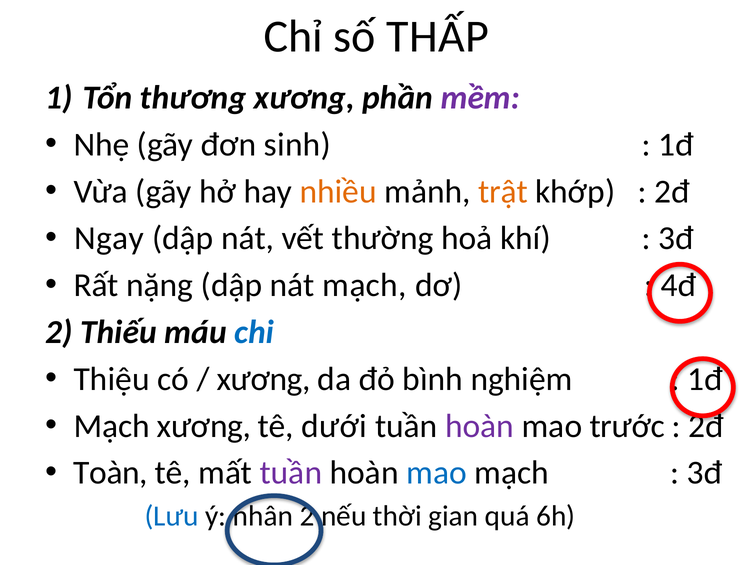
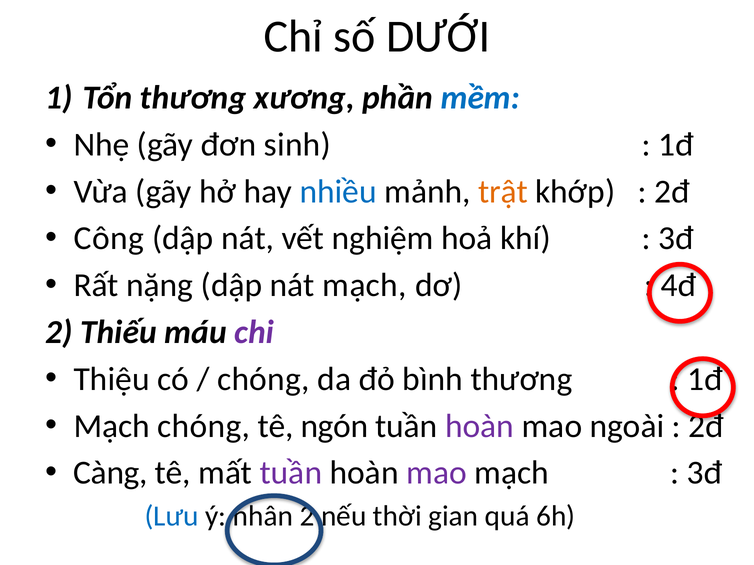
THẤP: THẤP -> DƯỚI
mềm colour: purple -> blue
nhiều colour: orange -> blue
Ngay: Ngay -> Công
thường: thường -> nghiệm
chi colour: blue -> purple
xương at (264, 379): xương -> chóng
bình nghiệm: nghiệm -> thương
Mạch xương: xương -> chóng
dưới: dưới -> ngón
trước: trước -> ngoài
Toàn: Toàn -> Càng
mao at (436, 473) colour: blue -> purple
